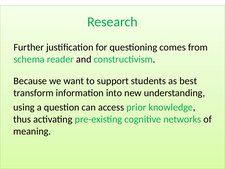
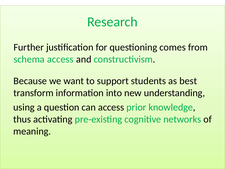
schema reader: reader -> access
